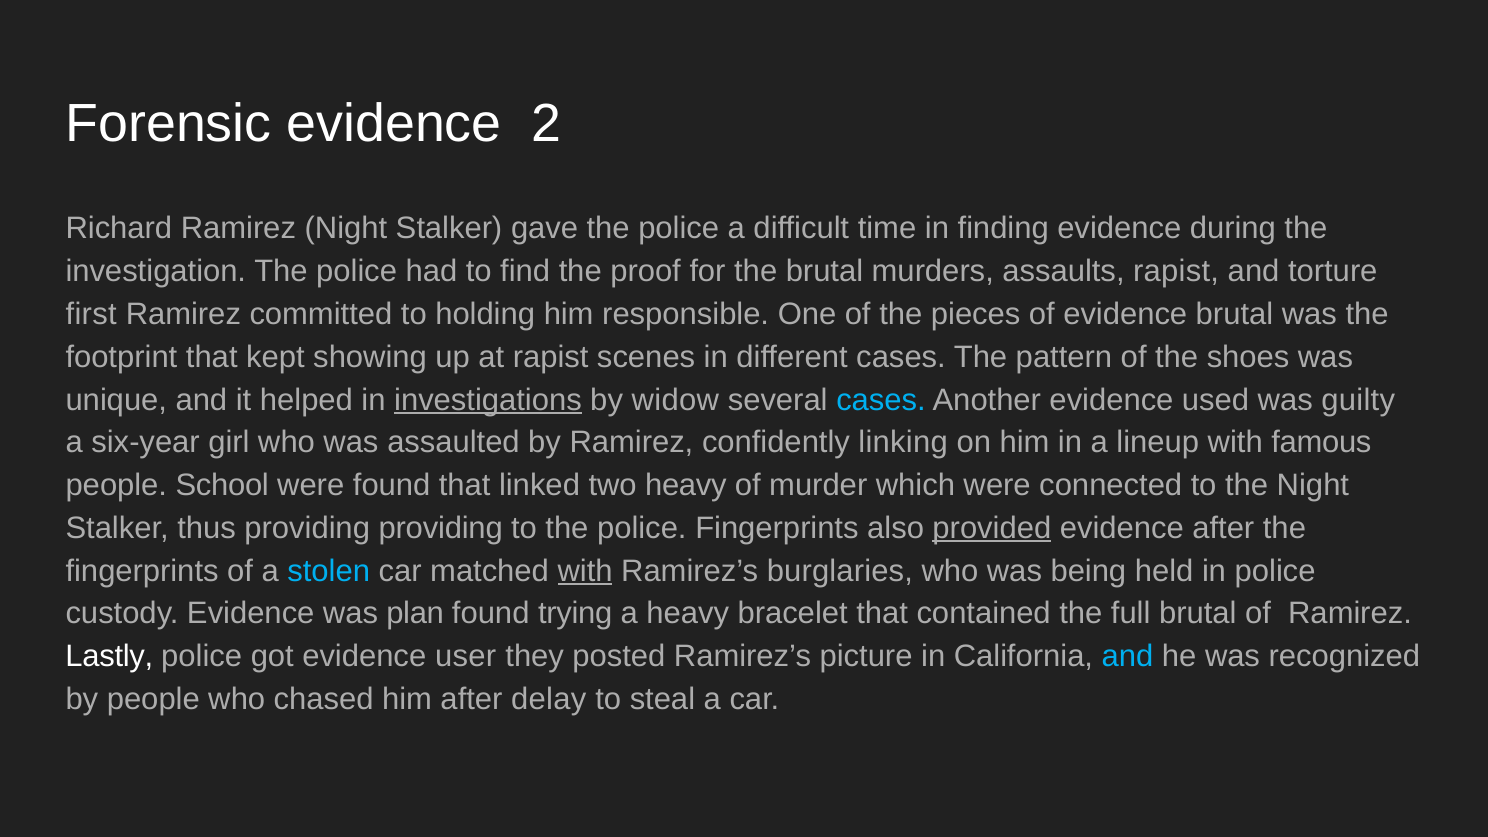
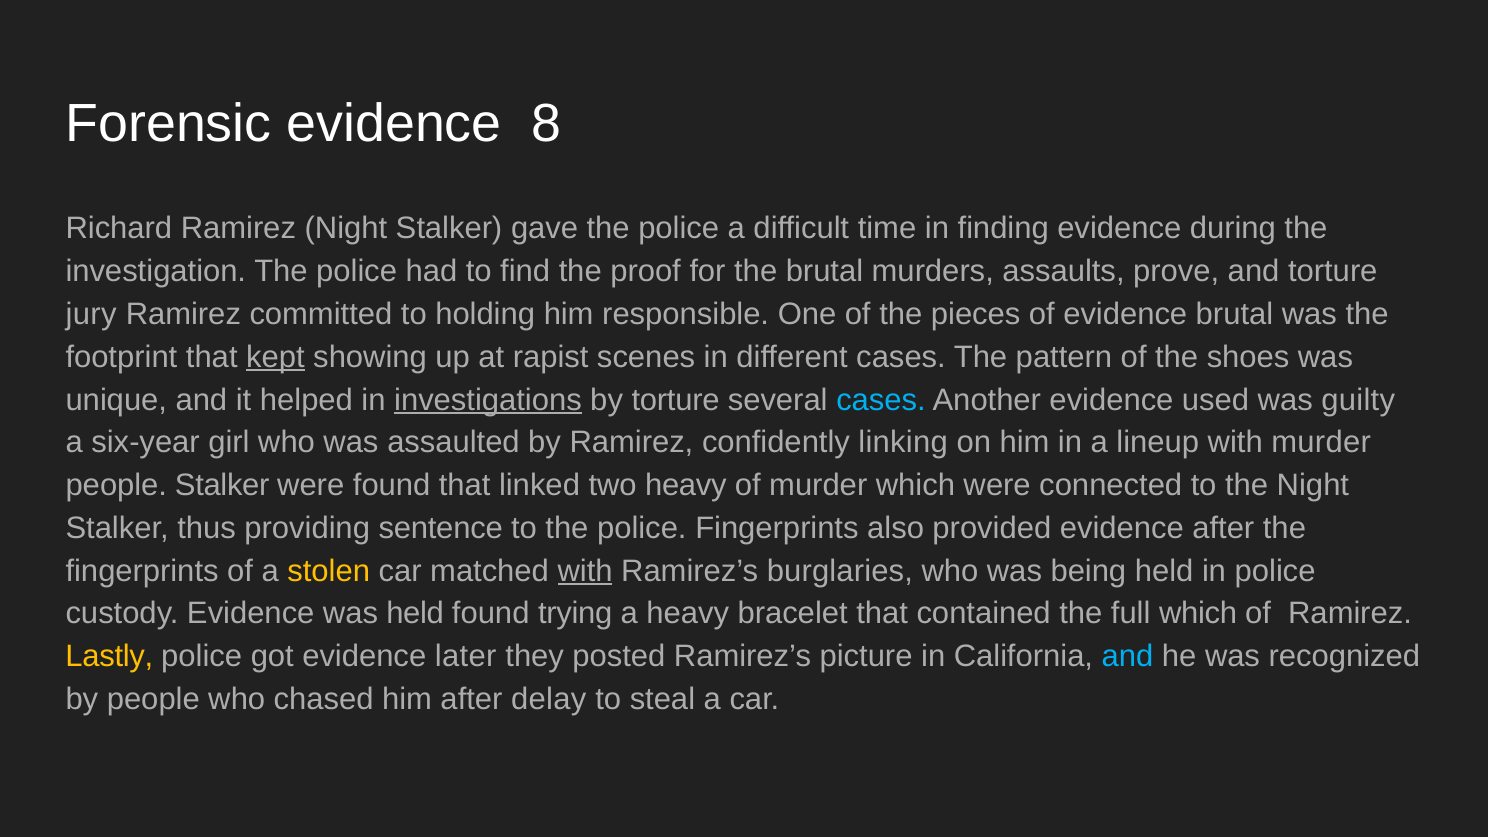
2: 2 -> 8
assaults rapist: rapist -> prove
first: first -> jury
kept underline: none -> present
by widow: widow -> torture
with famous: famous -> murder
people School: School -> Stalker
providing providing: providing -> sentence
provided underline: present -> none
stolen colour: light blue -> yellow
was plan: plan -> held
full brutal: brutal -> which
Lastly colour: white -> yellow
user: user -> later
